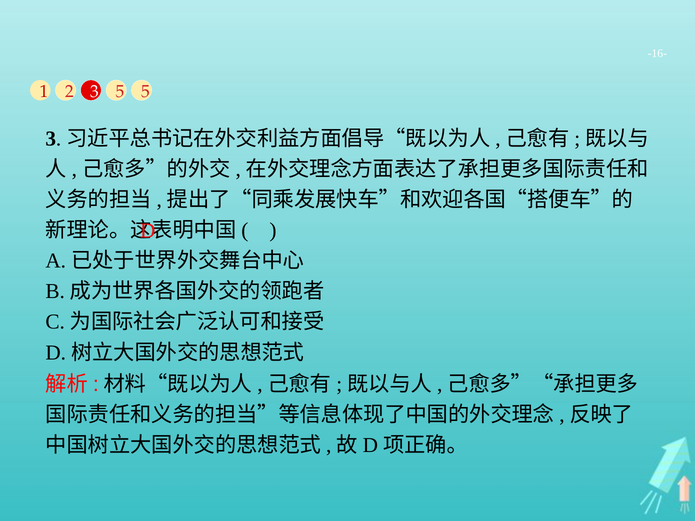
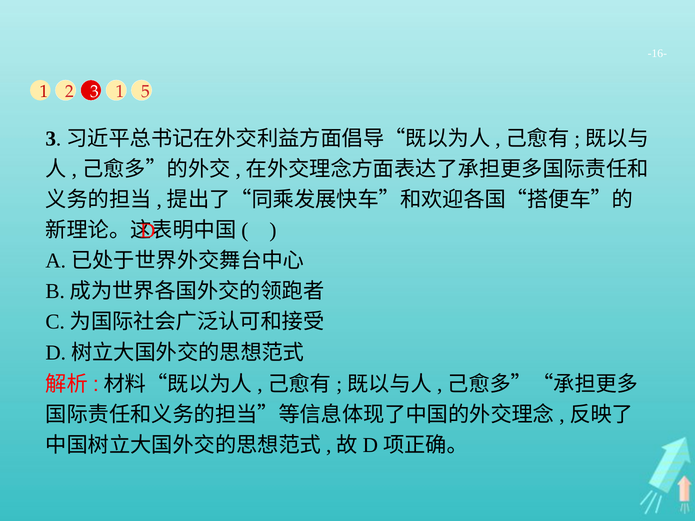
3 5: 5 -> 1
